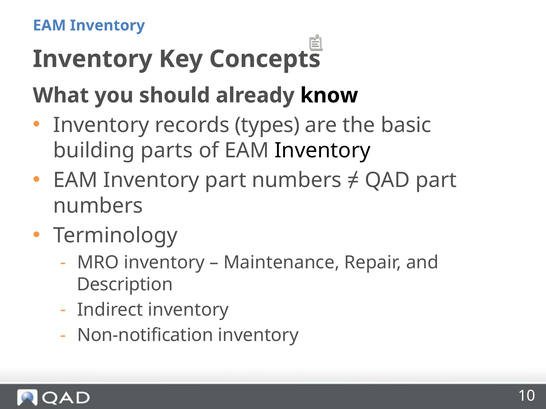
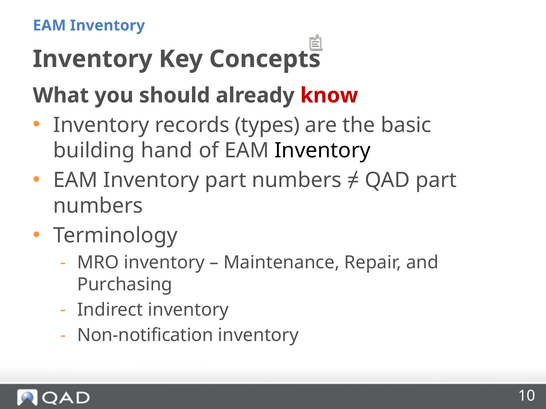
know colour: black -> red
parts: parts -> hand
Description: Description -> Purchasing
